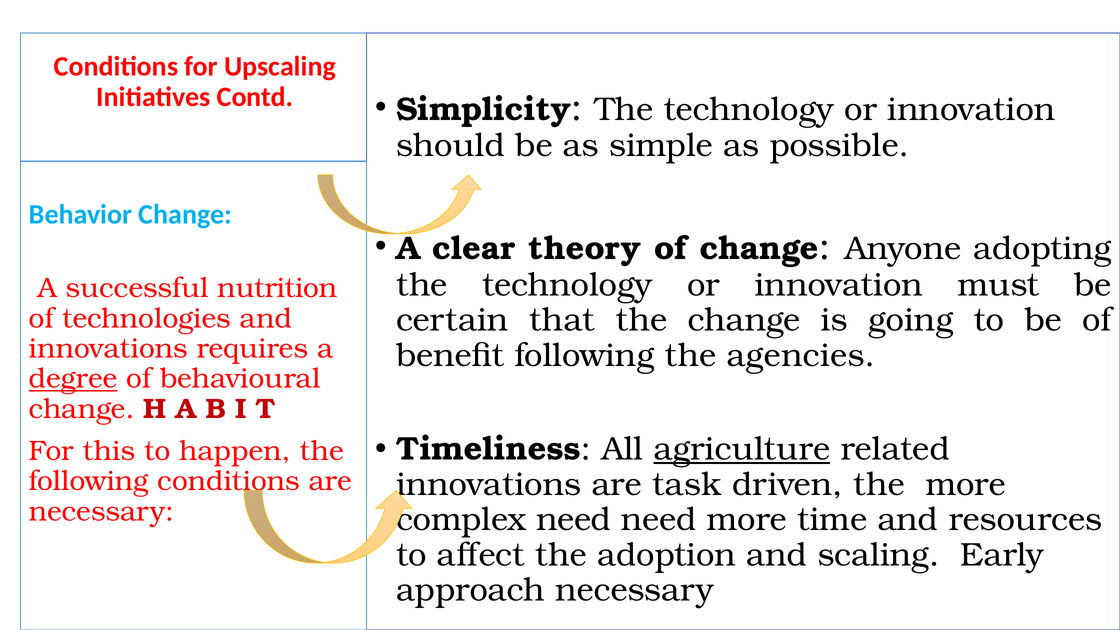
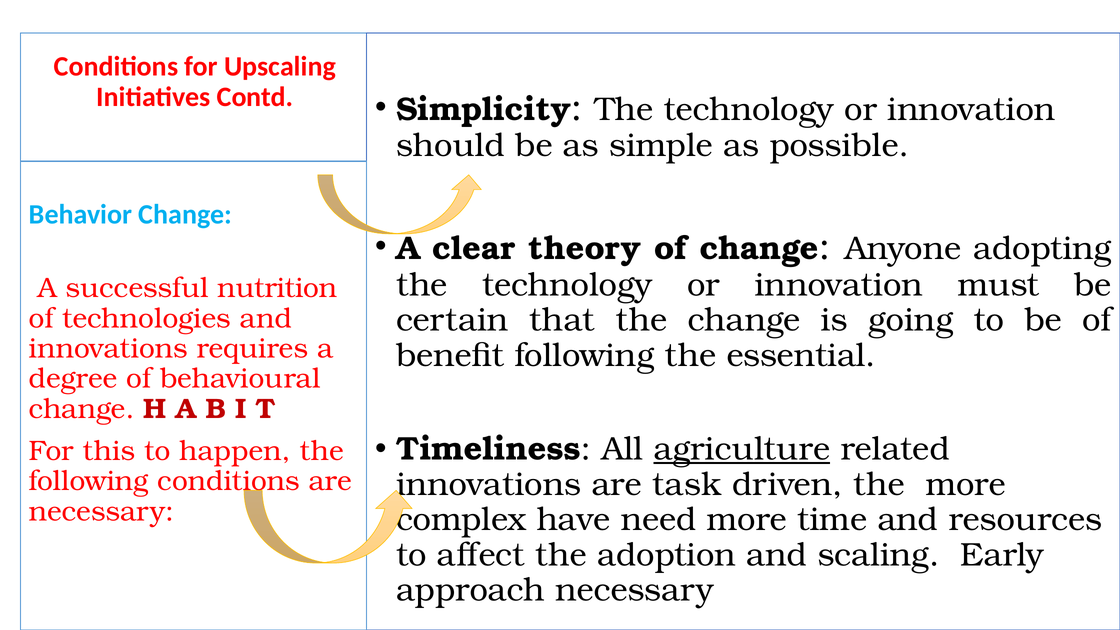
agencies: agencies -> essential
degree underline: present -> none
need at (574, 520): need -> have
